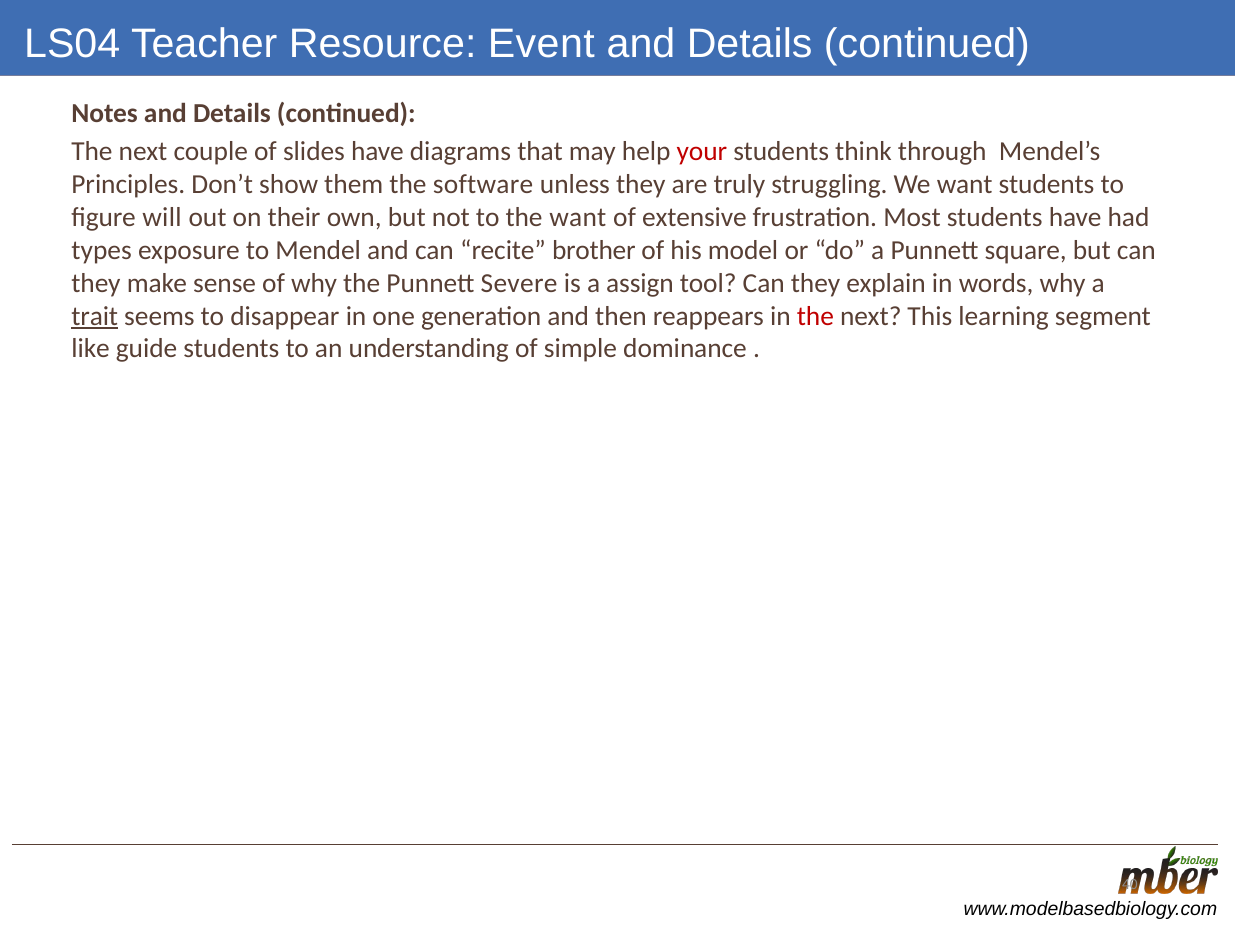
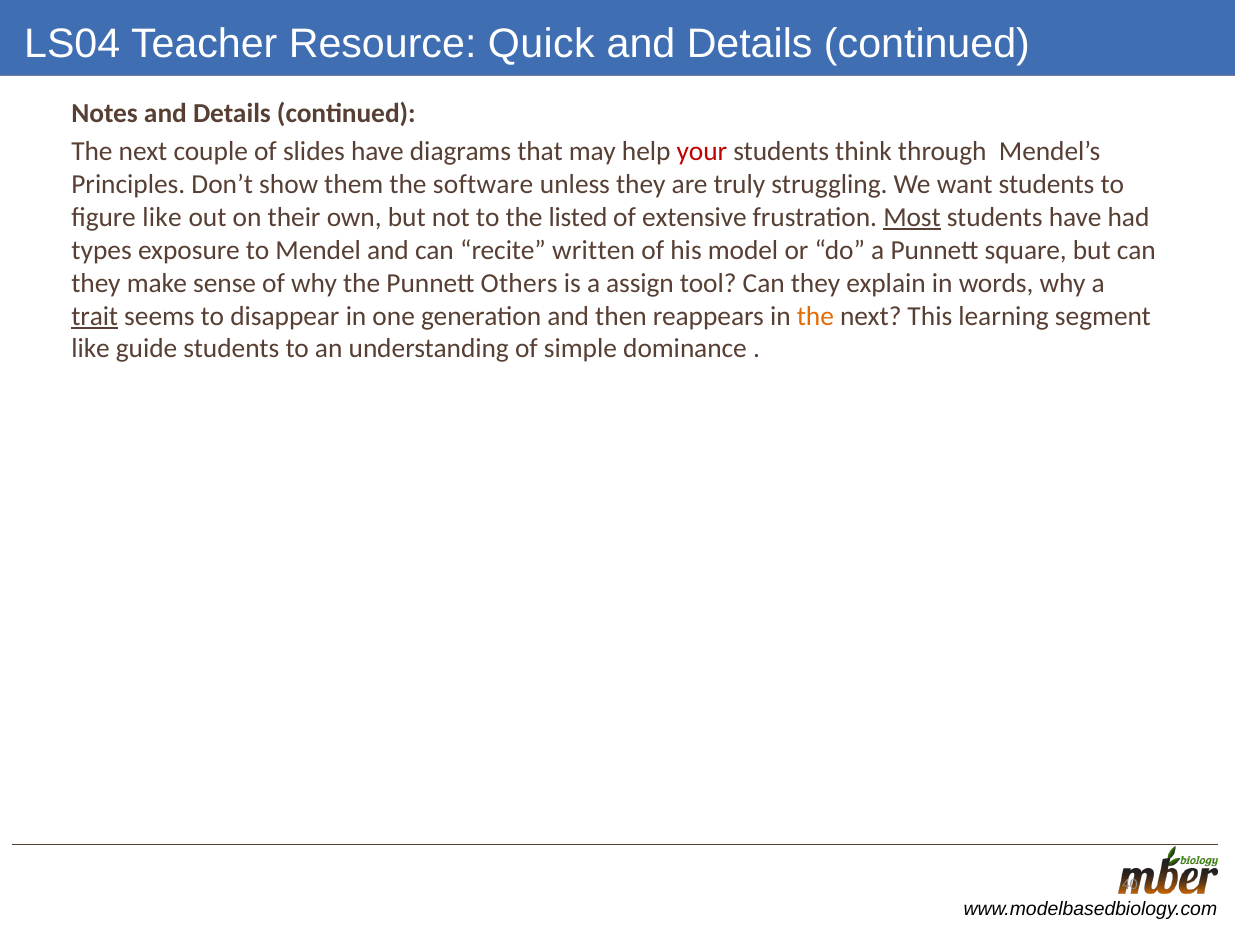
Event: Event -> Quick
figure will: will -> like
the want: want -> listed
Most underline: none -> present
brother: brother -> written
Severe: Severe -> Others
the at (815, 316) colour: red -> orange
